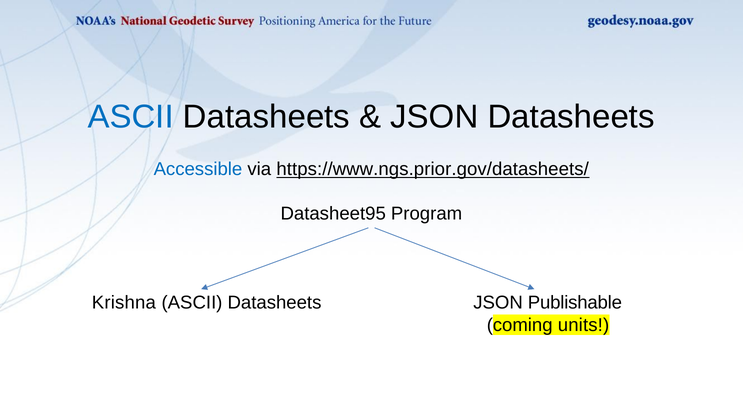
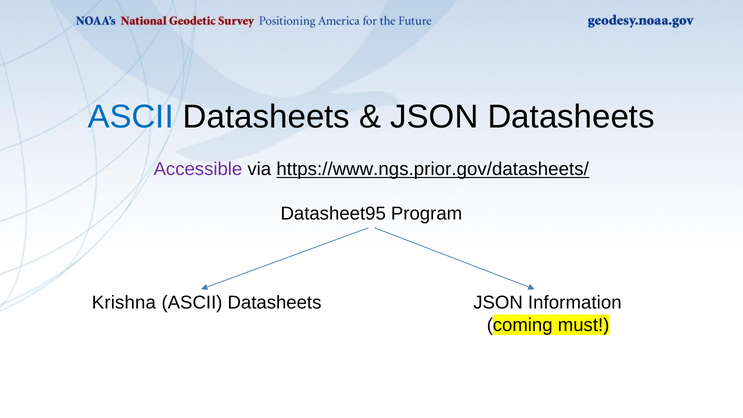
Accessible colour: blue -> purple
Publishable: Publishable -> Information
units: units -> must
